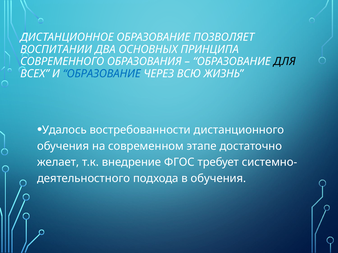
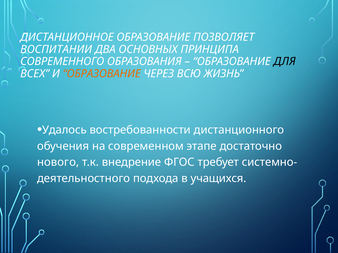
ОБРАЗОВАНИЕ at (102, 74) colour: blue -> orange
желает: желает -> нового
в обучения: обучения -> учащихся
